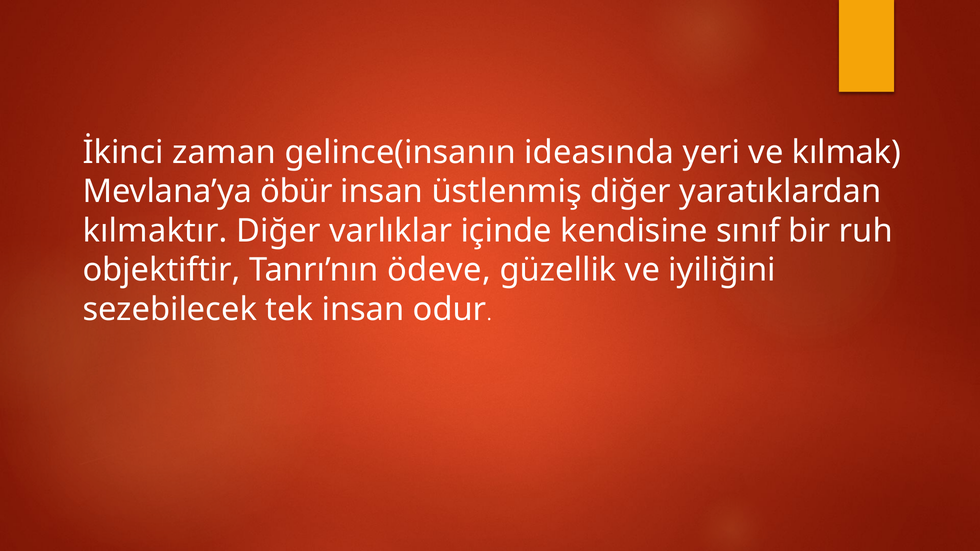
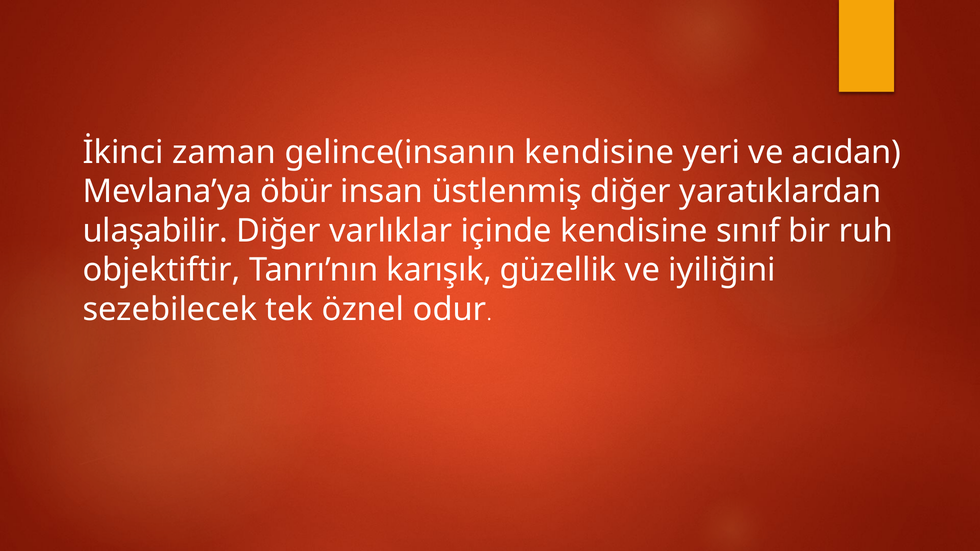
gelince(insanın ideasında: ideasında -> kendisine
kılmak: kılmak -> acıdan
kılmaktır: kılmaktır -> ulaşabilir
ödeve: ödeve -> karışık
tek insan: insan -> öznel
